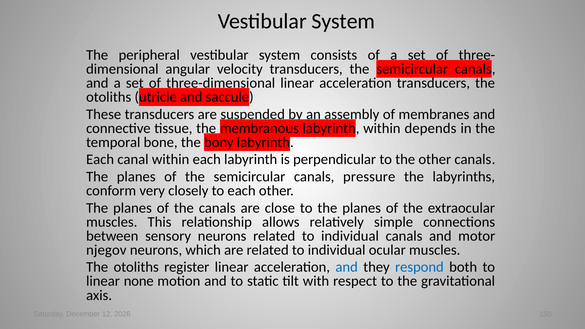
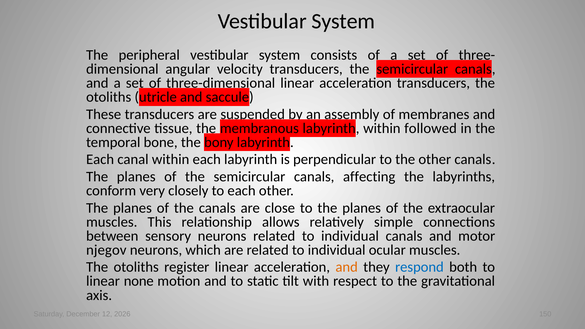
depends: depends -> followed
pressure: pressure -> affecting
and at (347, 267) colour: blue -> orange
